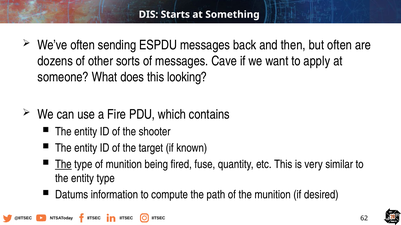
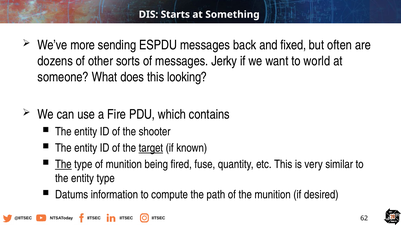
We’ve often: often -> more
then: then -> fixed
Cave: Cave -> Jerky
apply: apply -> world
target underline: none -> present
